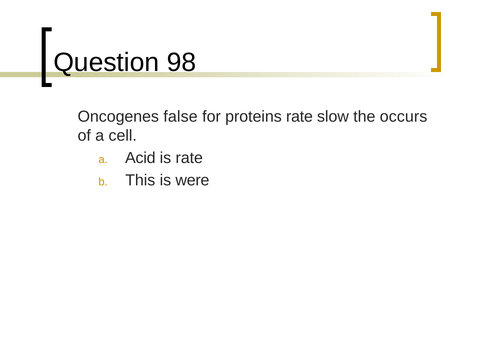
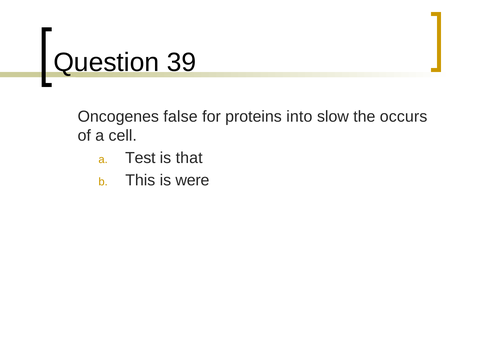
98: 98 -> 39
proteins rate: rate -> into
Acid: Acid -> Test
is rate: rate -> that
